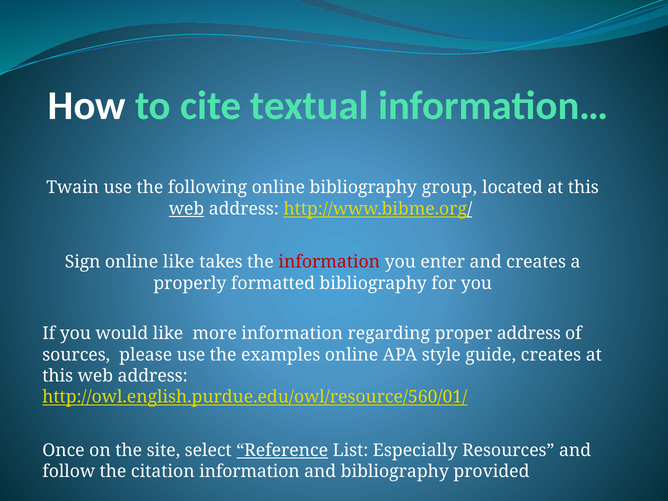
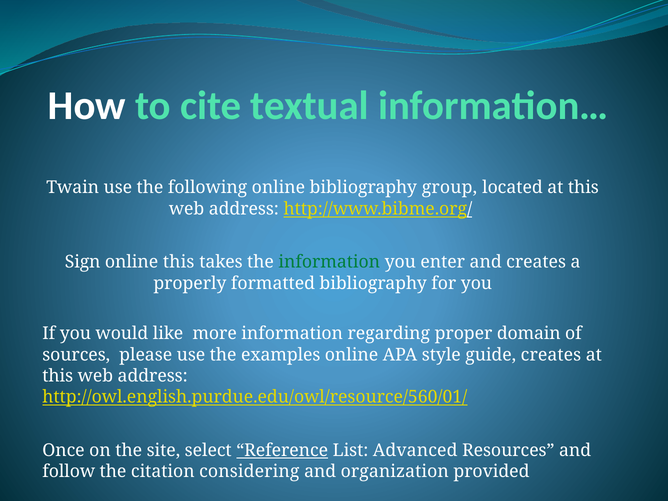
web at (187, 209) underline: present -> none
online like: like -> this
information at (329, 262) colour: red -> green
proper address: address -> domain
Especially: Especially -> Advanced
citation information: information -> considering
and bibliography: bibliography -> organization
